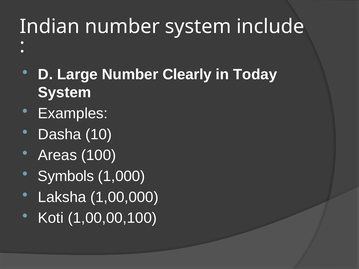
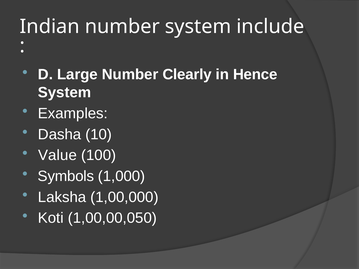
Today: Today -> Hence
Areas: Areas -> Value
1,00,00,100: 1,00,00,100 -> 1,00,00,050
